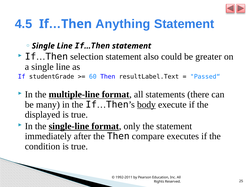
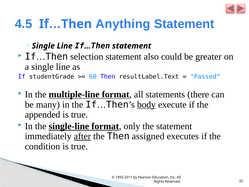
displayed: displayed -> appended
after underline: none -> present
compare: compare -> assigned
